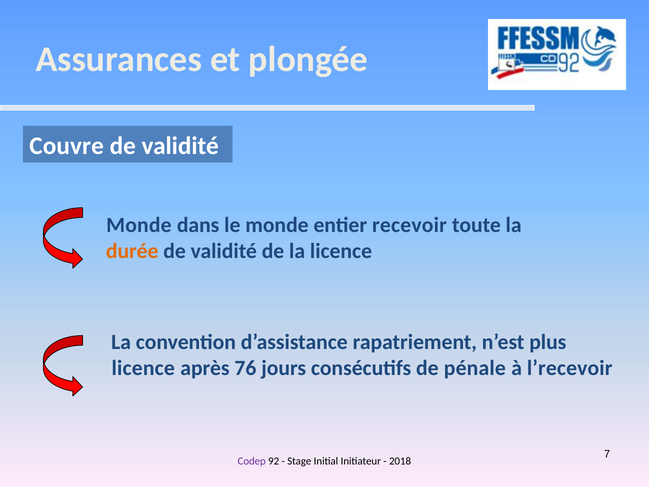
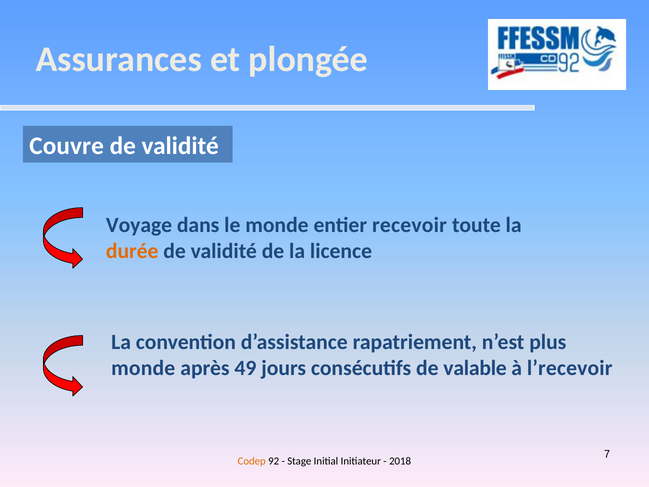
Monde at (139, 225): Monde -> Voyage
licence at (143, 368): licence -> monde
76: 76 -> 49
pénale: pénale -> valable
Codep colour: purple -> orange
